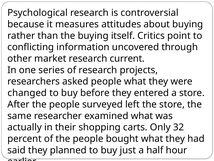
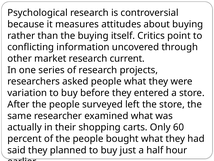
changed: changed -> variation
32: 32 -> 60
